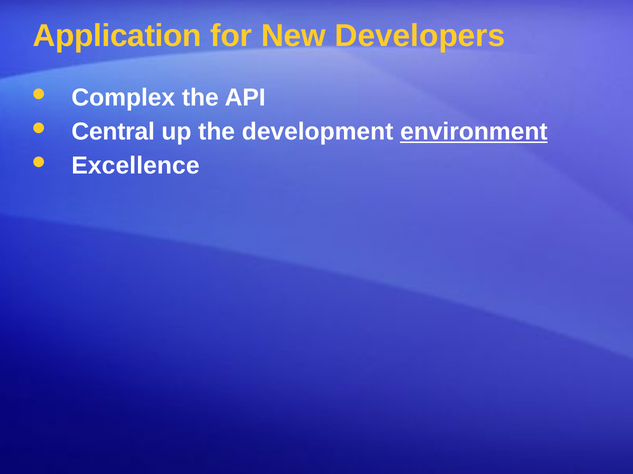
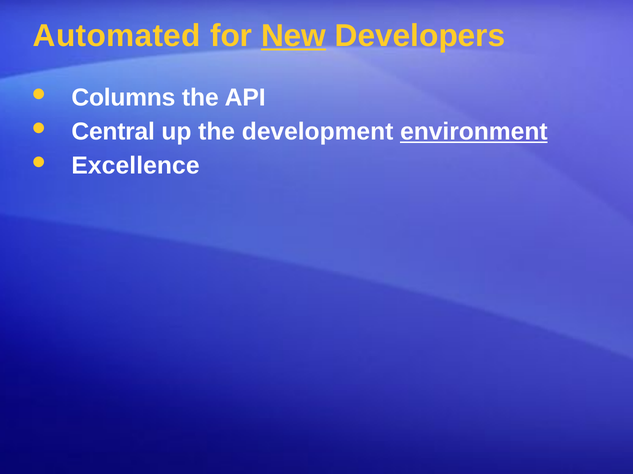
Application: Application -> Automated
New underline: none -> present
Complex: Complex -> Columns
